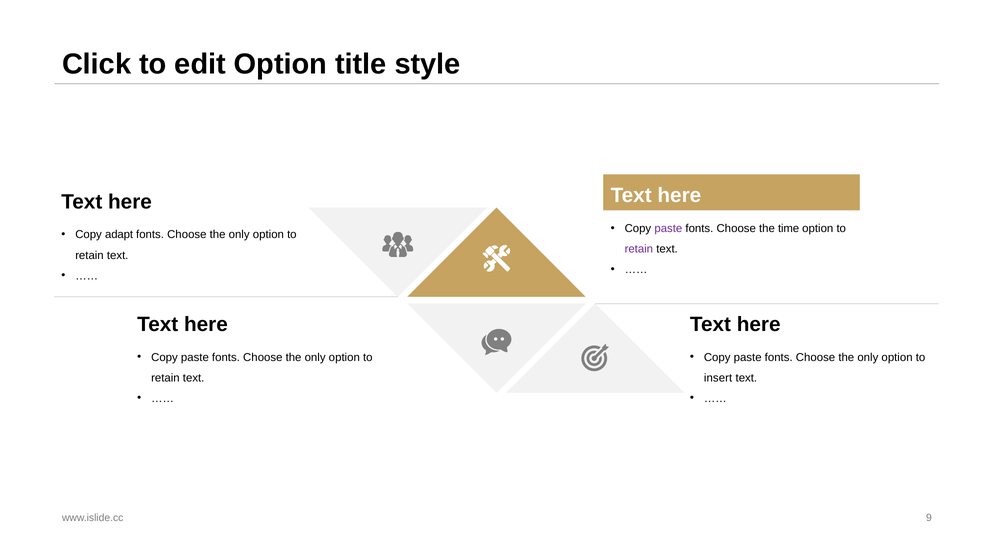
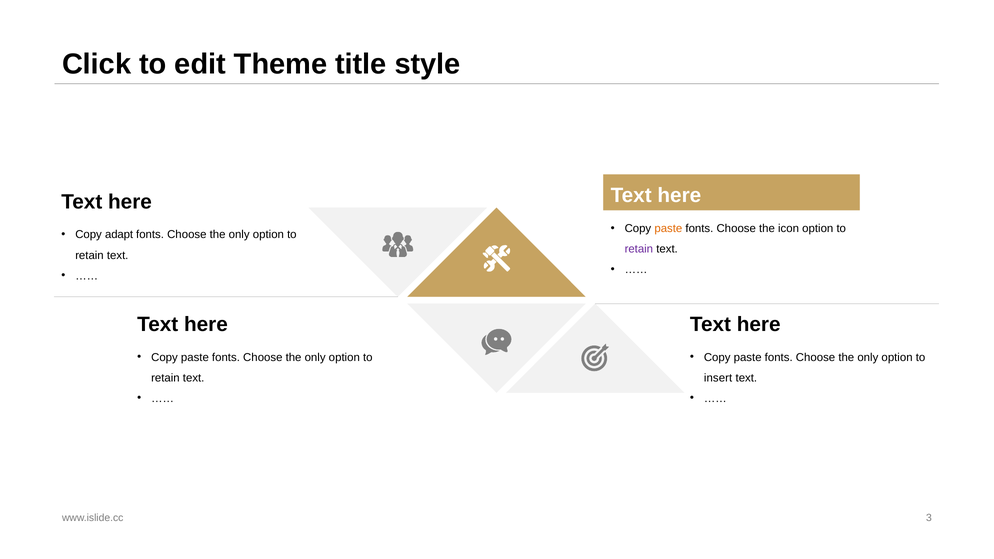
edit Option: Option -> Theme
paste at (668, 229) colour: purple -> orange
time: time -> icon
9: 9 -> 3
